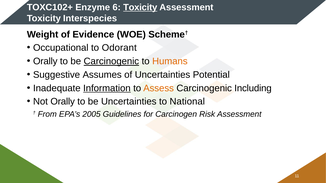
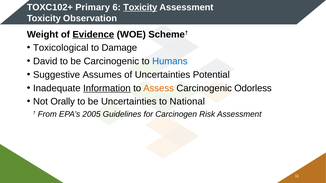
Enzyme: Enzyme -> Primary
Interspecies: Interspecies -> Observation
Evidence underline: none -> present
Occupational: Occupational -> Toxicological
Odorant: Odorant -> Damage
Orally at (45, 61): Orally -> David
Carcinogenic at (111, 61) underline: present -> none
Humans colour: orange -> blue
Including: Including -> Odorless
